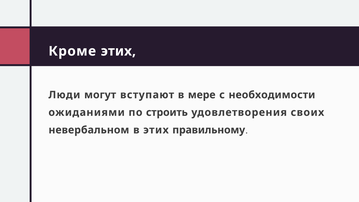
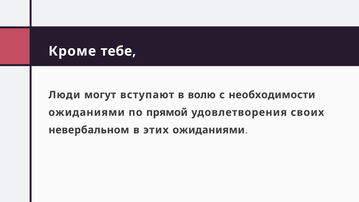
Кроме этих: этих -> тебе
мере: мере -> волю
строить: строить -> прямой
этих правильному: правильному -> ожиданиями
